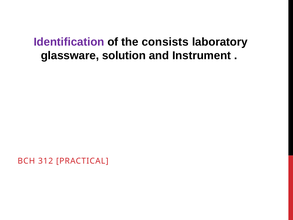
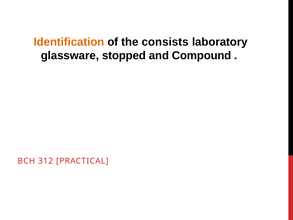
Identification colour: purple -> orange
solution: solution -> stopped
Instrument: Instrument -> Compound
